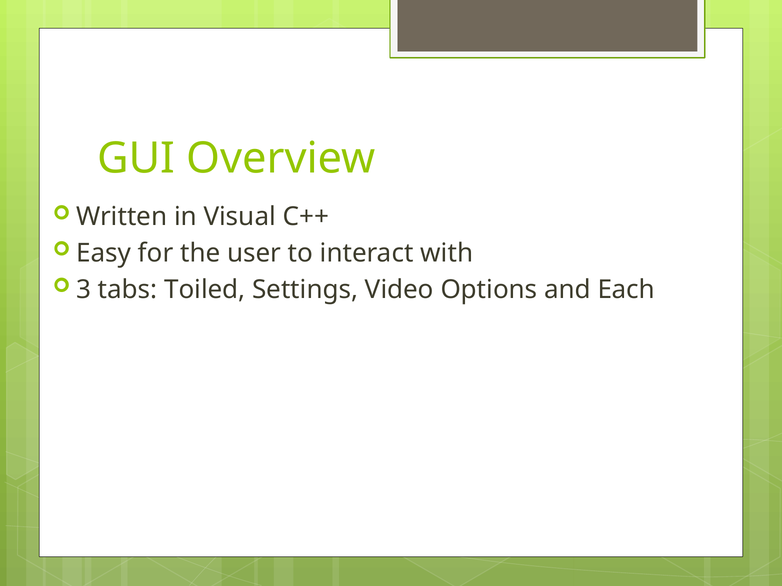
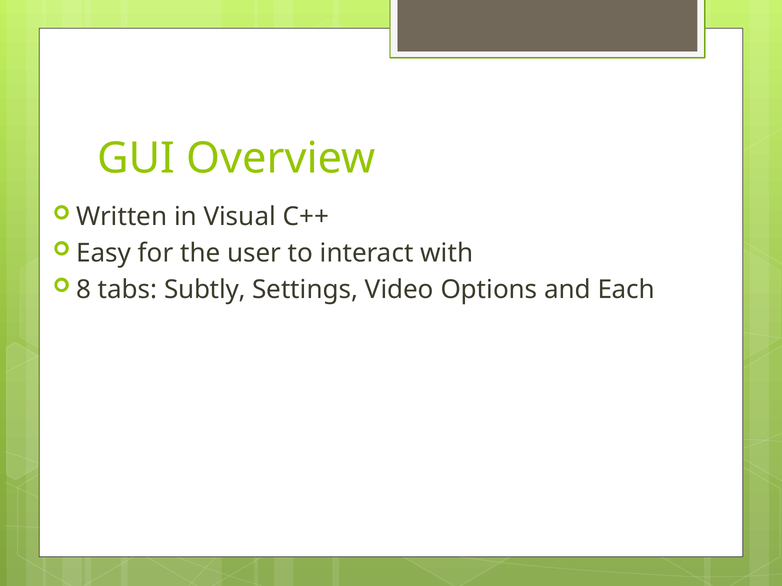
3: 3 -> 8
Toiled: Toiled -> Subtly
